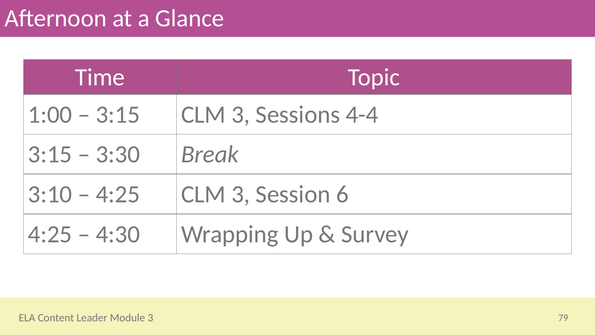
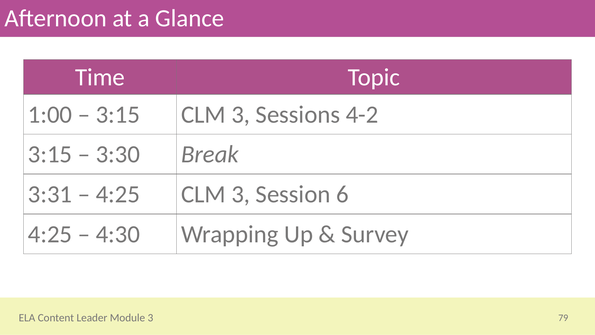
4-4: 4-4 -> 4-2
3:10: 3:10 -> 3:31
